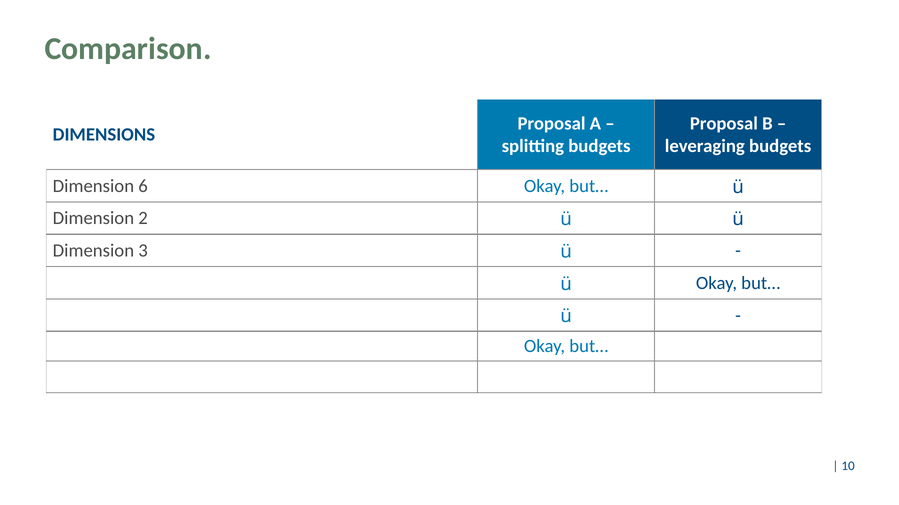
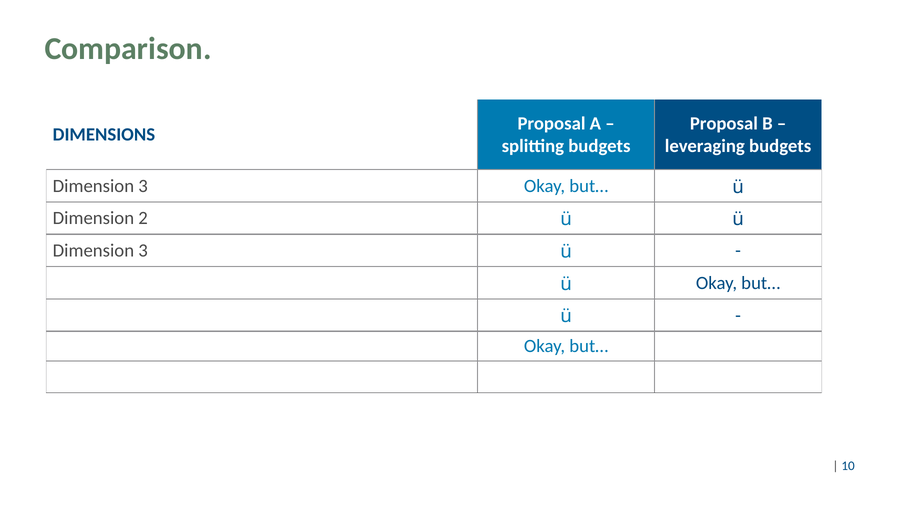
6 at (143, 186): 6 -> 3
